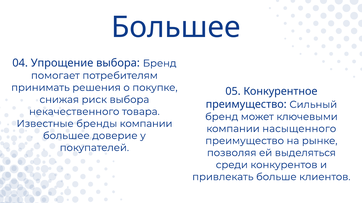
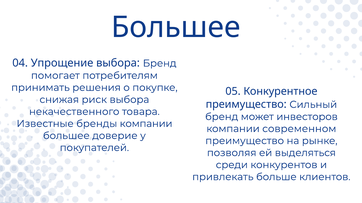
ключевыми: ключевыми -> инвесторов
насыщенного: насыщенного -> современном
